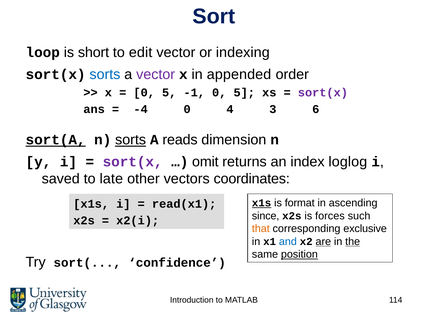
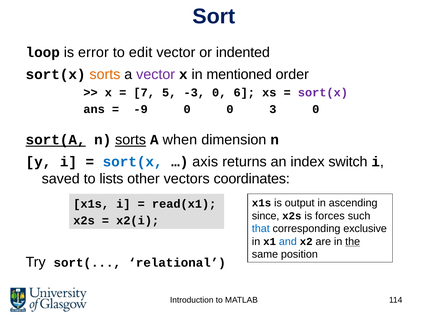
short: short -> error
indexing: indexing -> indented
sorts at (105, 74) colour: blue -> orange
appended: appended -> mentioned
0 at (144, 93): 0 -> 7
-1: -1 -> -3
5 at (244, 93): 5 -> 6
-4: -4 -> -9
0 4: 4 -> 0
3 6: 6 -> 0
reads: reads -> when
sort(x at (133, 162) colour: purple -> blue
omit: omit -> axis
loglog: loglog -> switch
late: late -> lists
x1s at (262, 203) underline: present -> none
format: format -> output
that colour: orange -> blue
are underline: present -> none
position underline: present -> none
confidence: confidence -> relational
